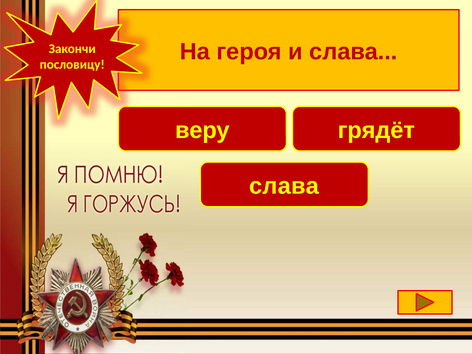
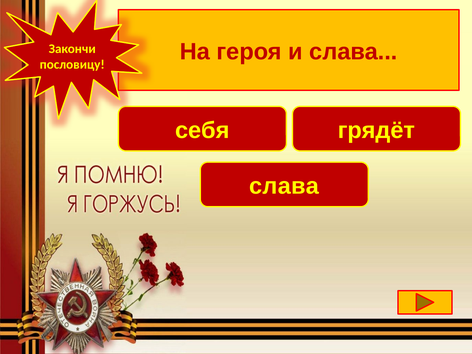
веру: веру -> себя
